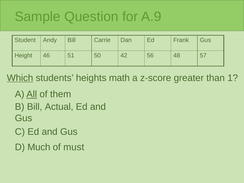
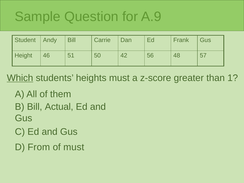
heights math: math -> must
All underline: present -> none
Much: Much -> From
